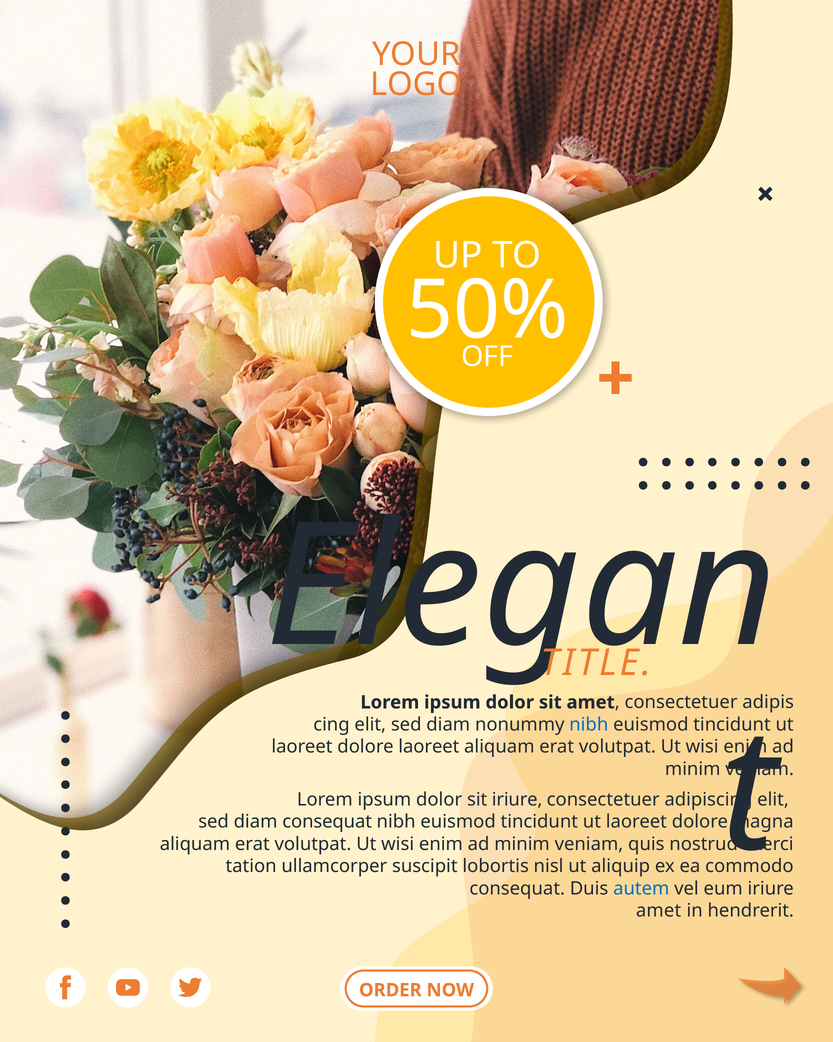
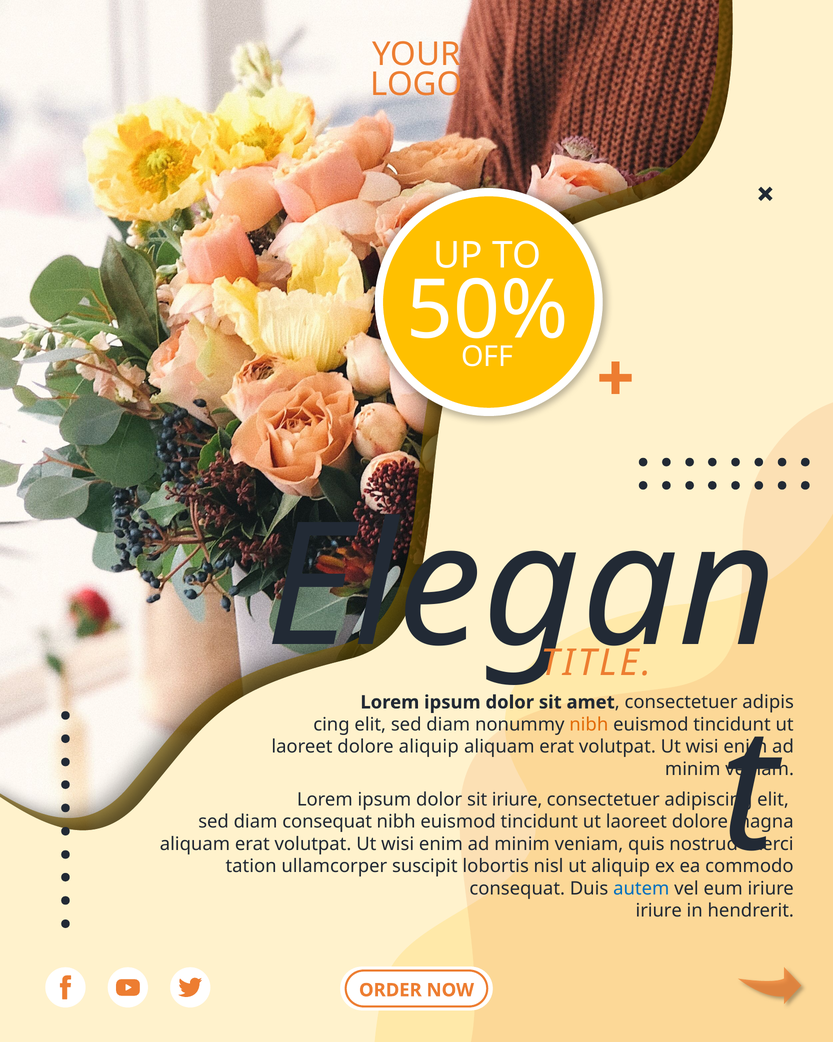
nibh at (589, 724) colour: blue -> orange
dolore laoreet: laoreet -> aliquip
amet at (659, 910): amet -> iriure
